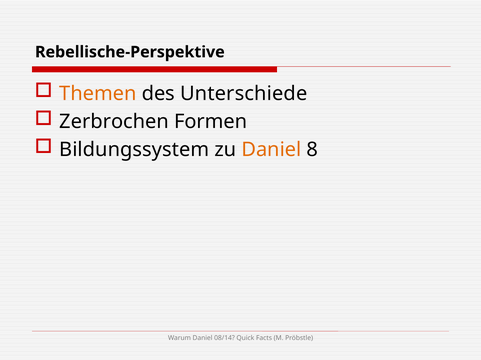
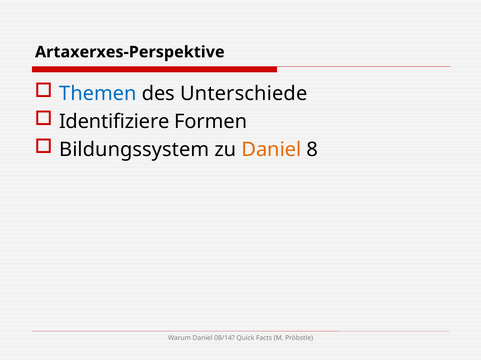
Rebellische-Perspektive: Rebellische-Perspektive -> Artaxerxes-Perspektive
Themen colour: orange -> blue
Zerbrochen: Zerbrochen -> Identifiziere
